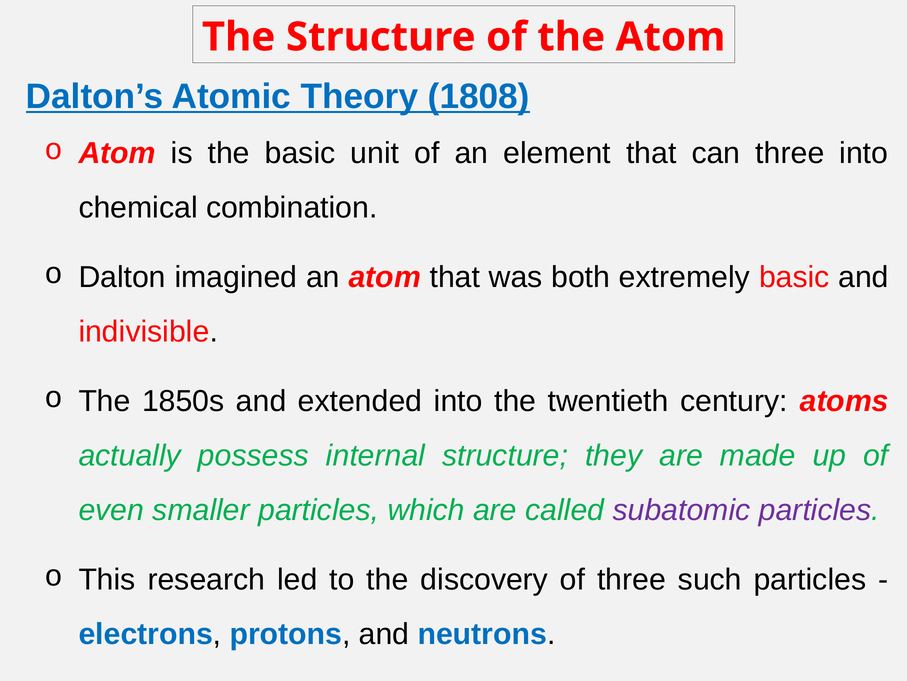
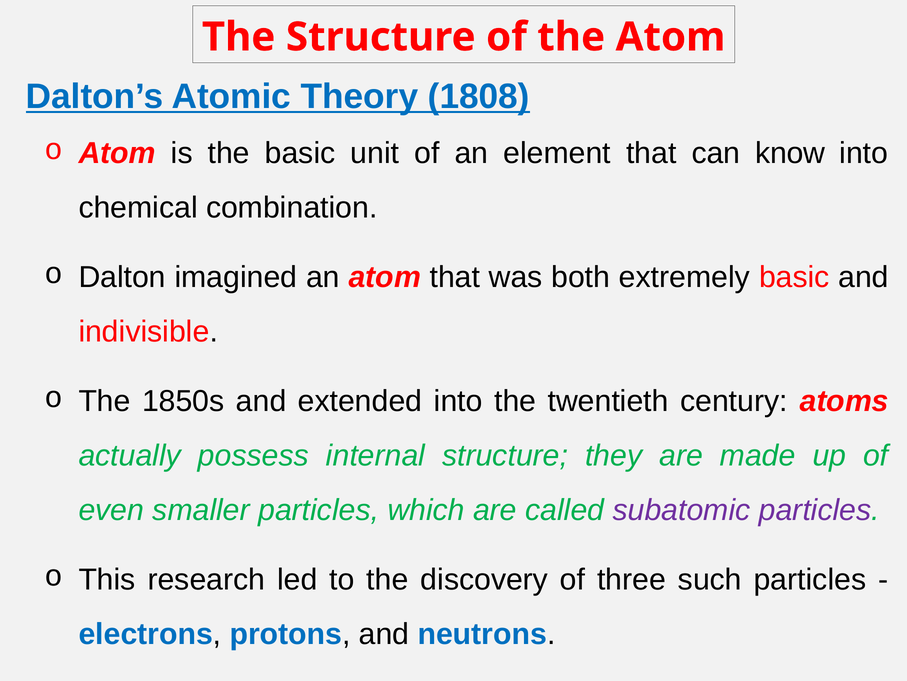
can three: three -> know
